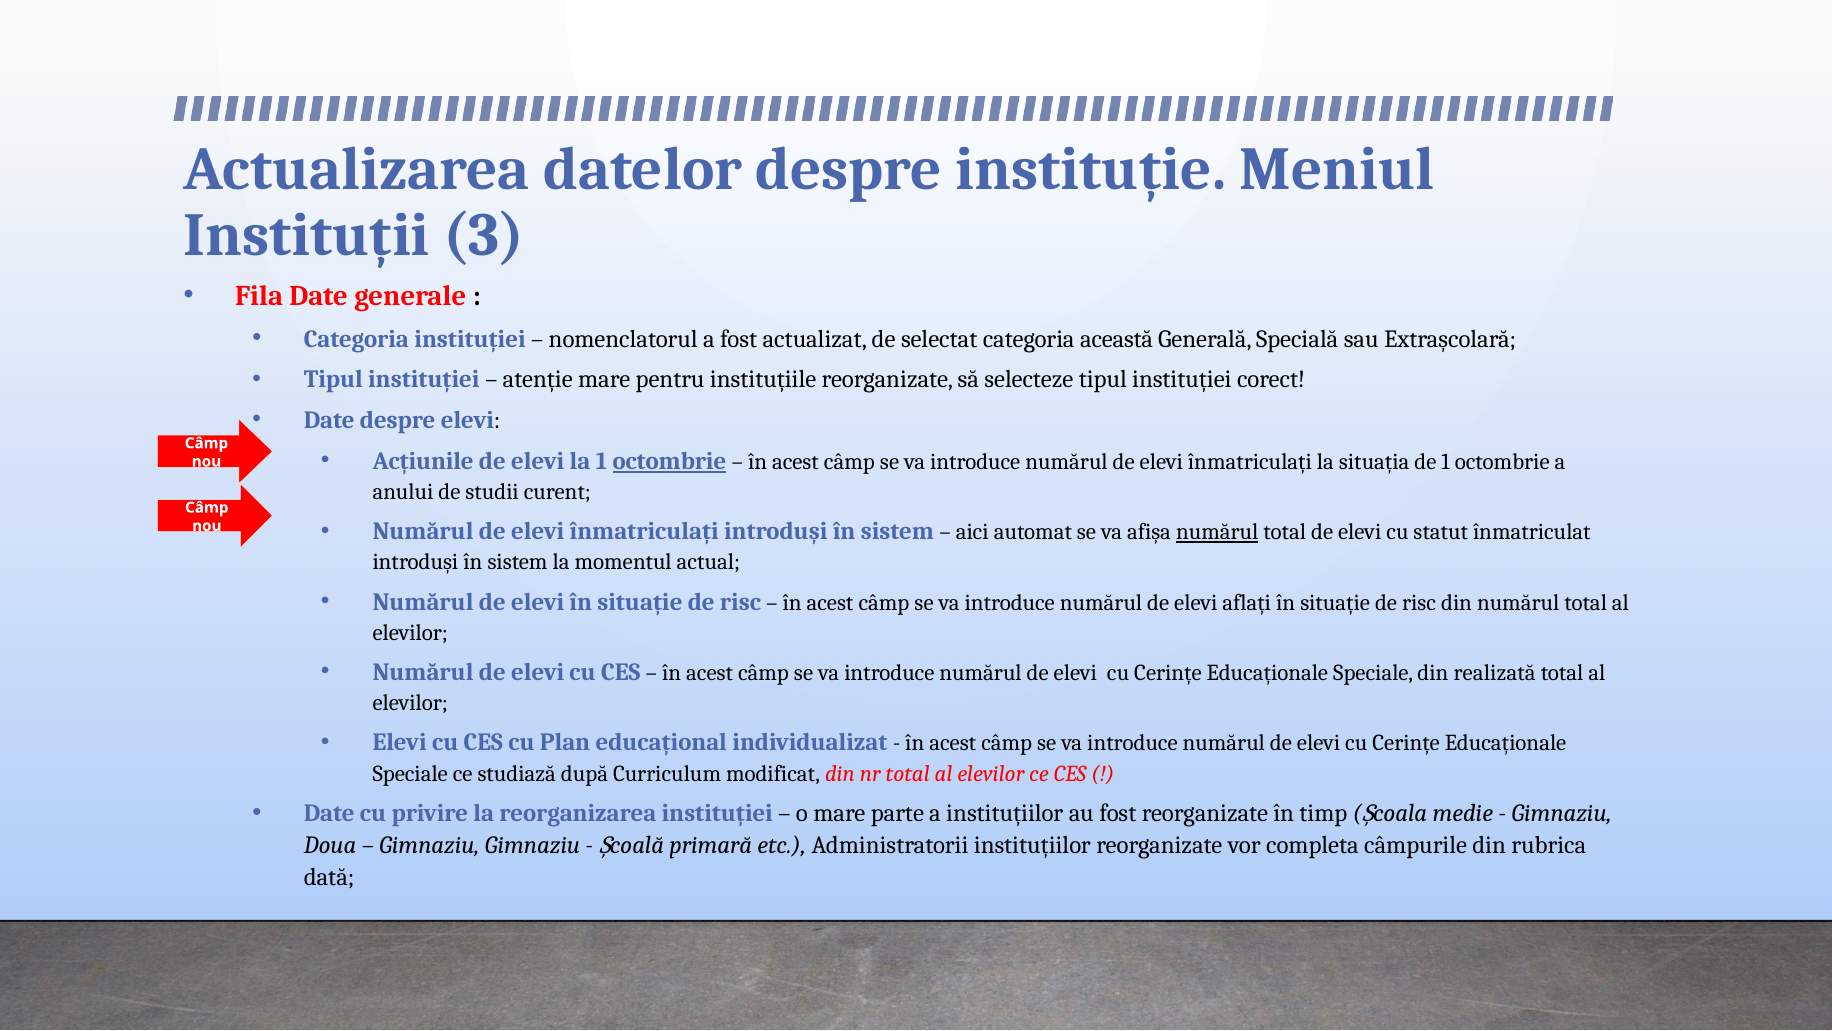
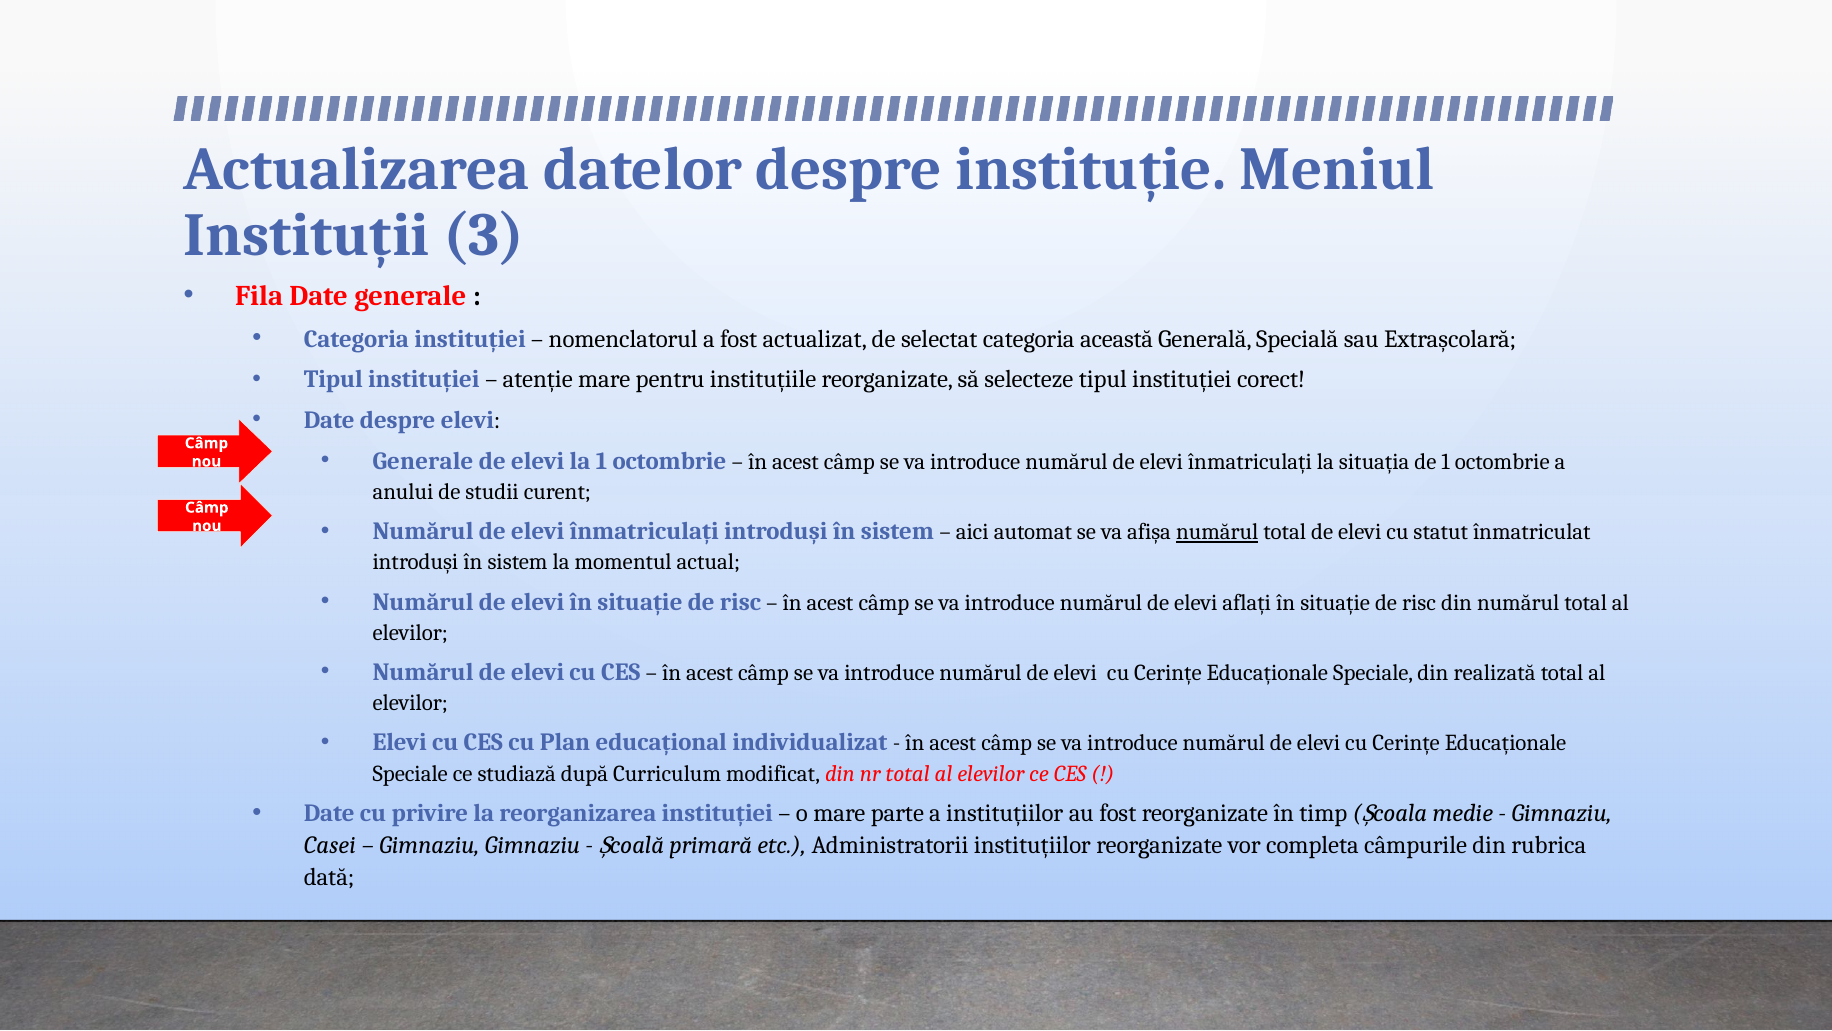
Acțiunile at (423, 461): Acțiunile -> Generale
octombrie at (669, 461) underline: present -> none
Doua: Doua -> Casei
